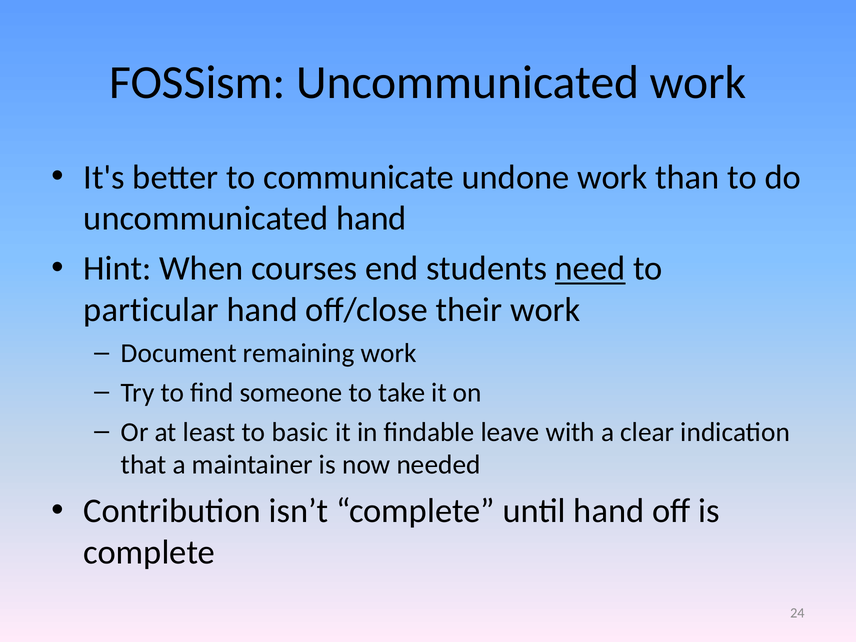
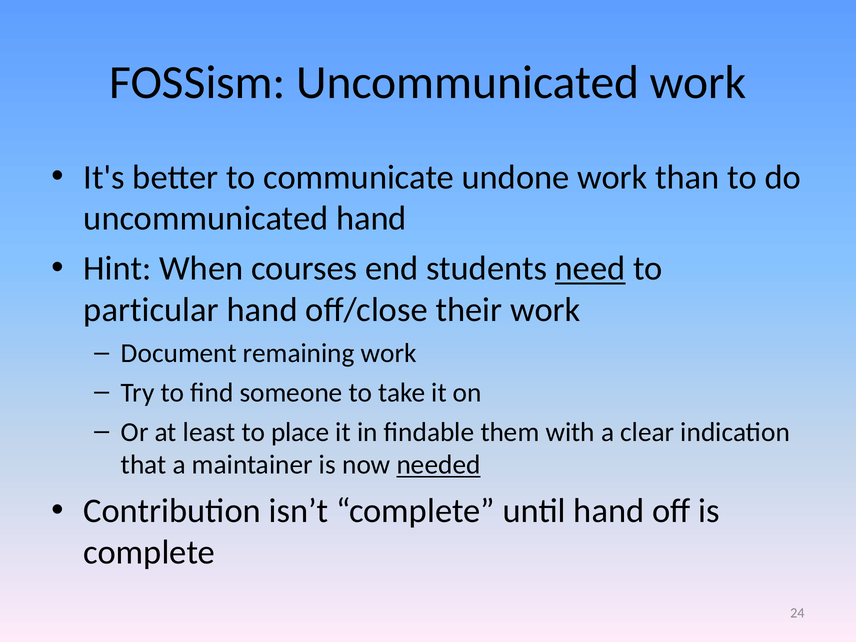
basic: basic -> place
leave: leave -> them
needed underline: none -> present
